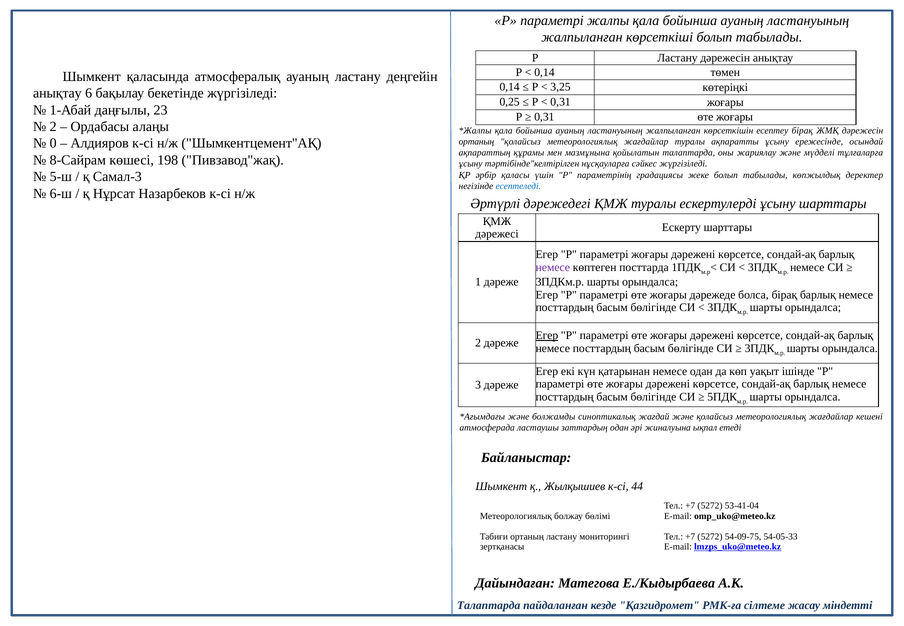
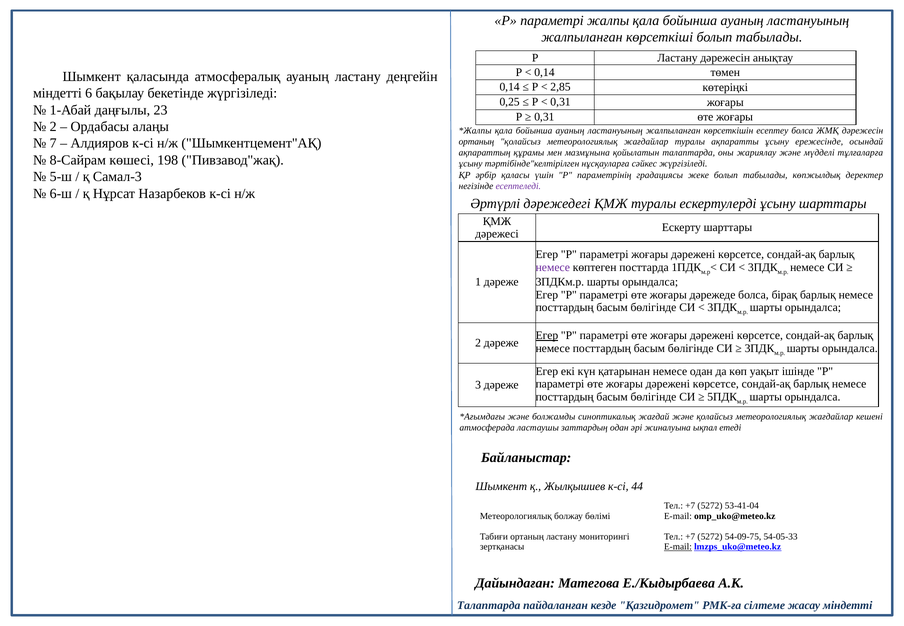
3,25: 3,25 -> 2,85
анықтау at (57, 93): анықтау -> міндетті
есептеу бірақ: бірақ -> болса
0: 0 -> 7
есептеледі colour: blue -> purple
E-mail at (678, 547) underline: none -> present
